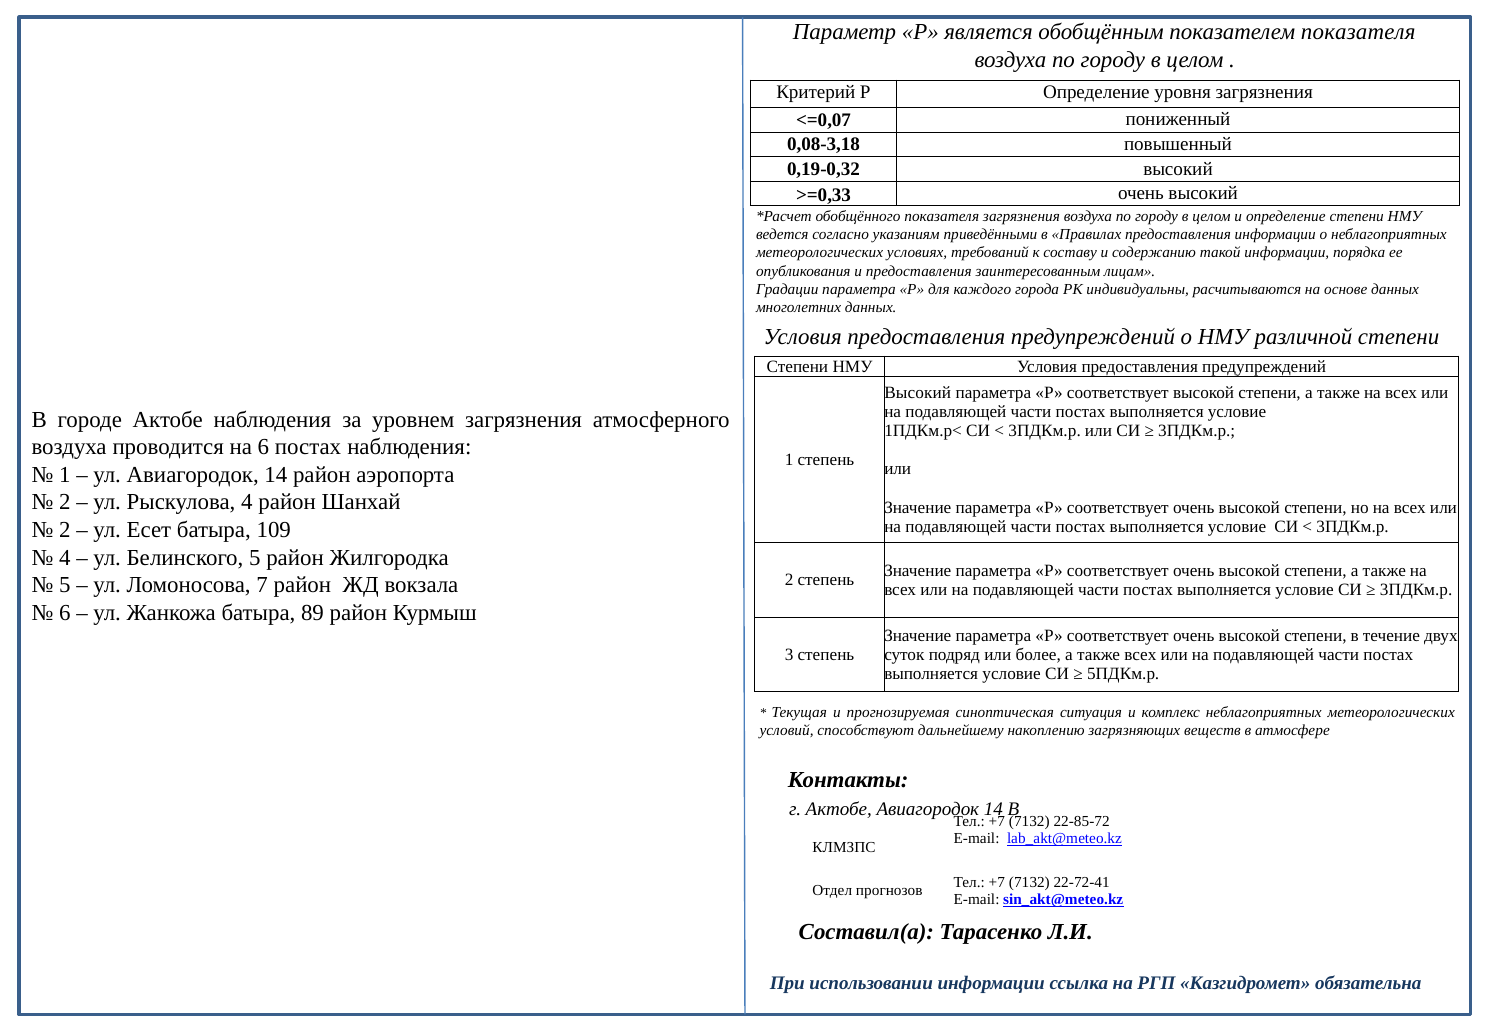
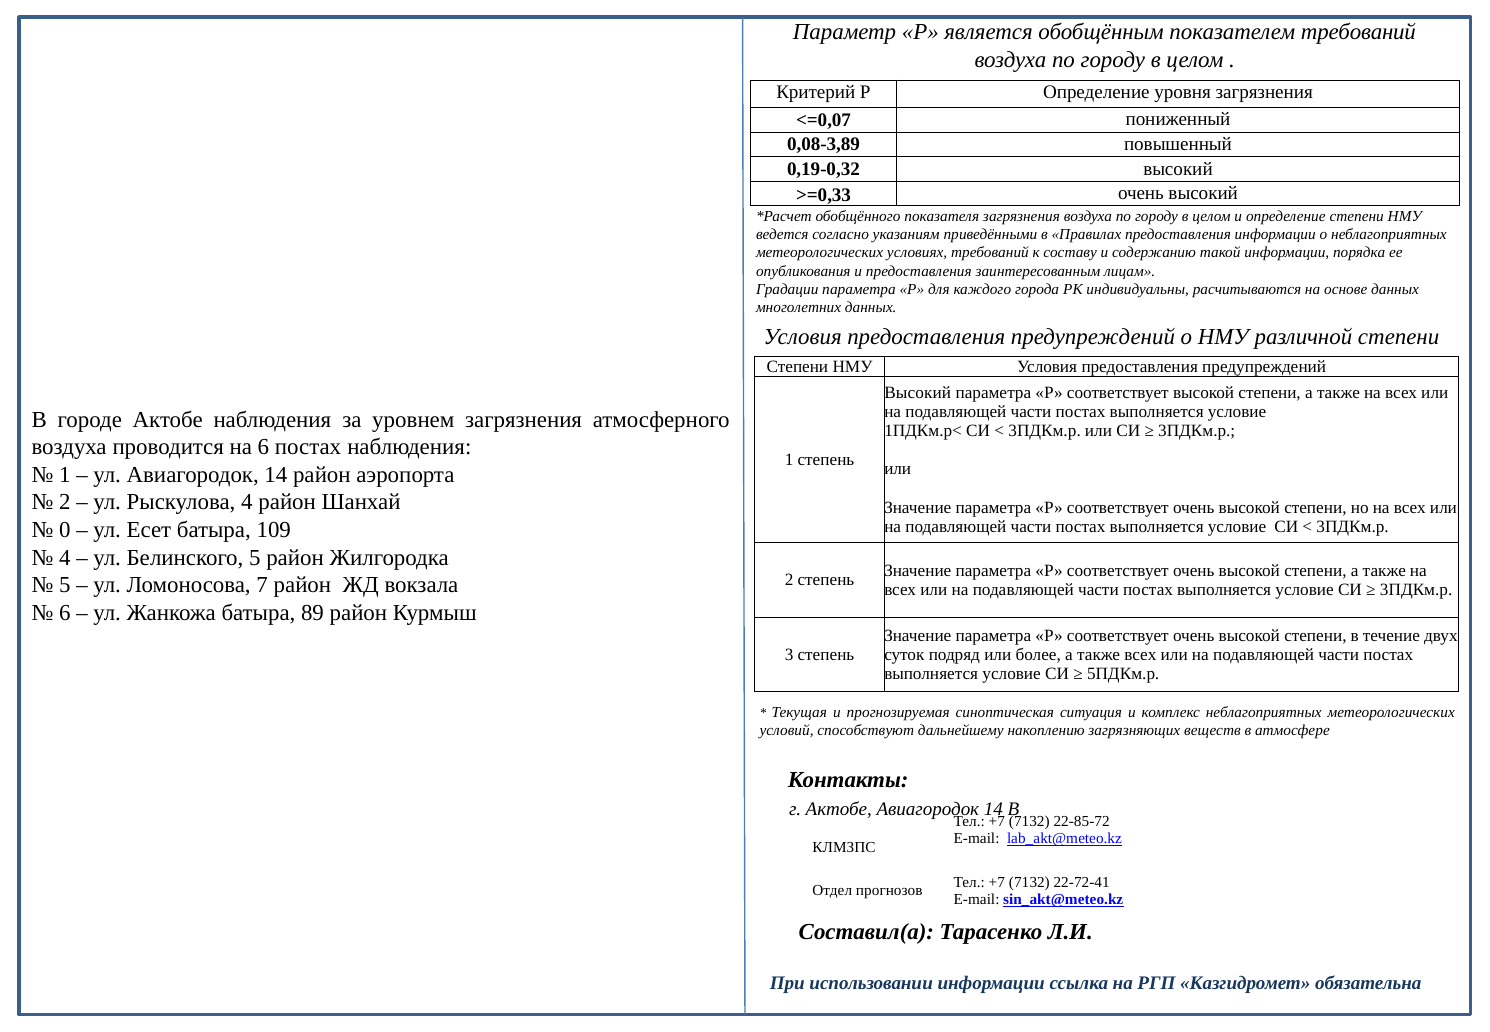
показателем показателя: показателя -> требований
0,08-3,18: 0,08-3,18 -> 0,08-3,89
2 at (65, 530): 2 -> 0
